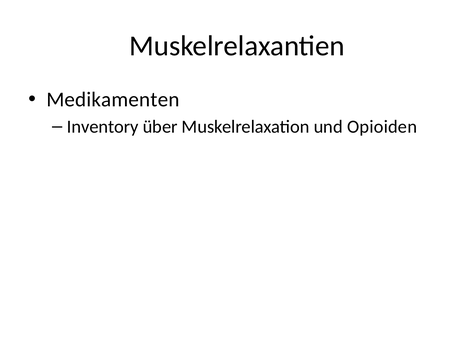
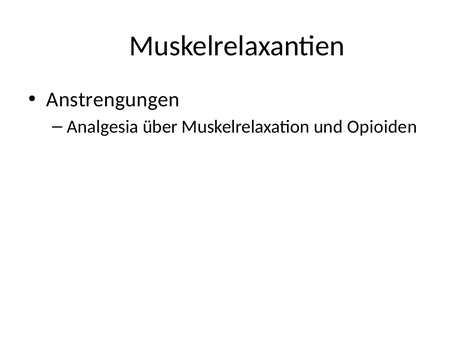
Medikamenten: Medikamenten -> Anstrengungen
Inventory: Inventory -> Analgesia
